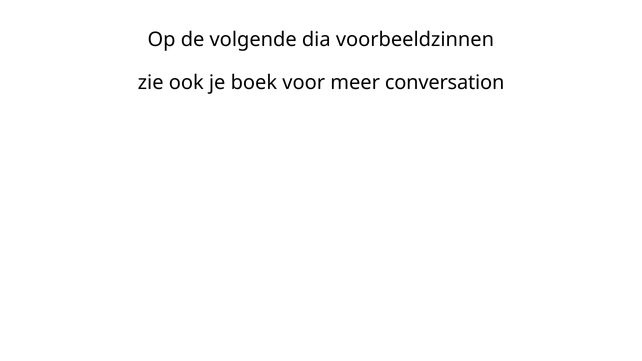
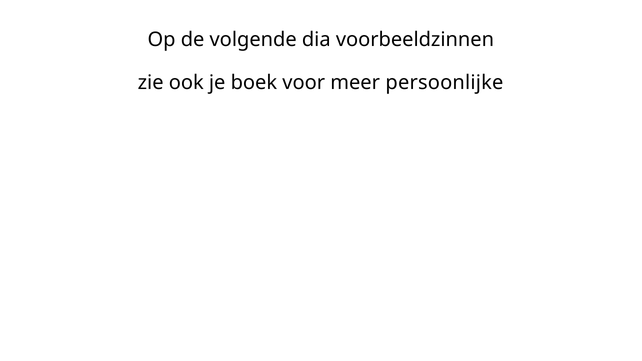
conversation: conversation -> persoonlijke
